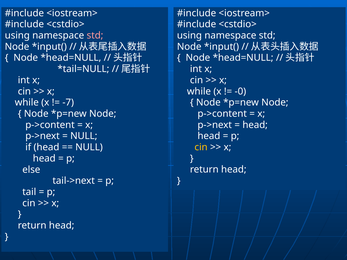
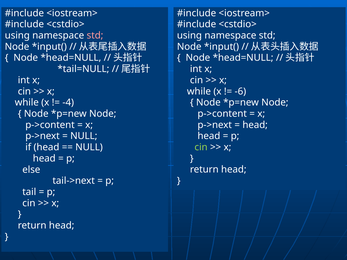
-0: -0 -> -6
-7: -7 -> -4
cin at (201, 147) colour: yellow -> light green
